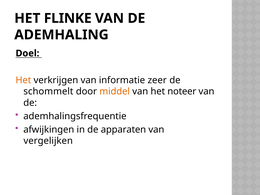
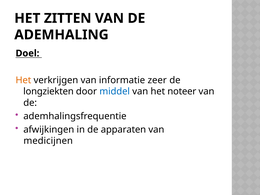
FLINKE: FLINKE -> ZITTEN
schommelt: schommelt -> longziekten
middel colour: orange -> blue
vergelijken: vergelijken -> medicijnen
